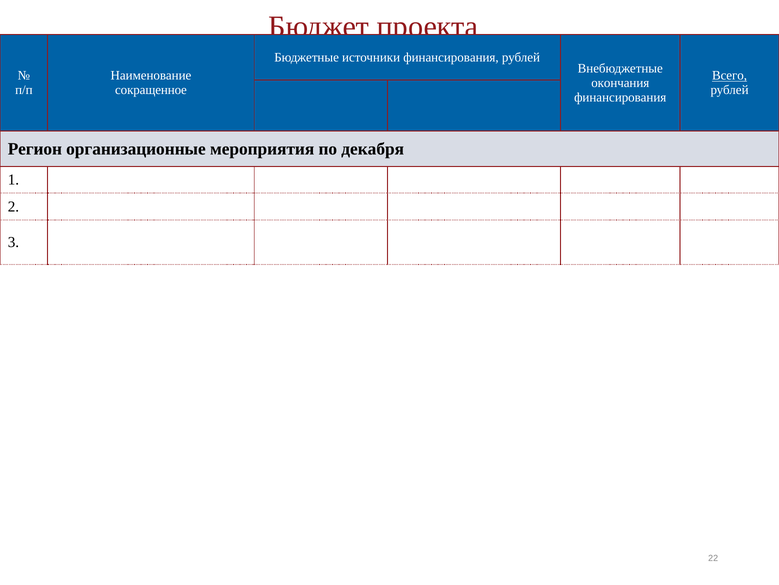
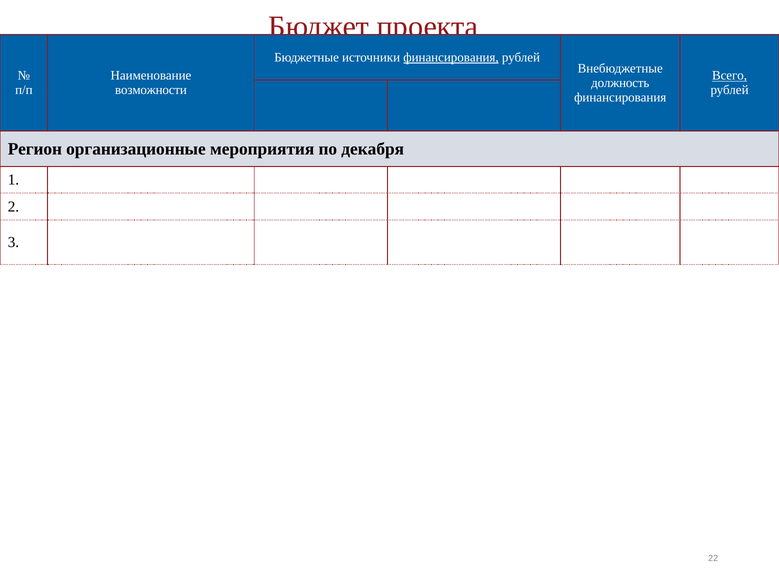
финансирования at (451, 57) underline: none -> present
окончания: окончания -> должность
сокращенное: сокращенное -> возможности
